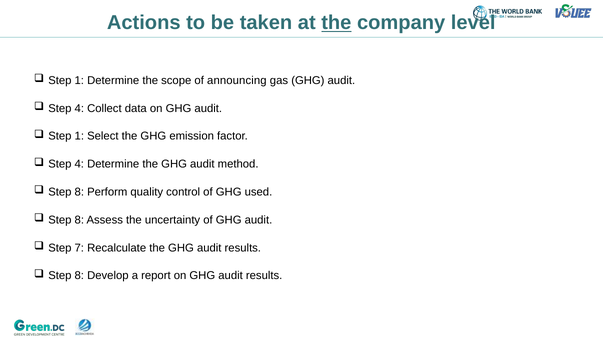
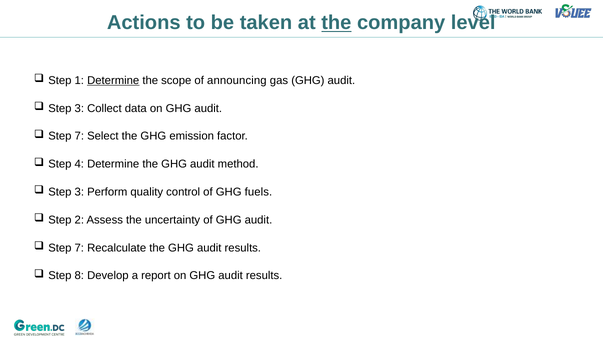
Determine at (113, 81) underline: none -> present
4 at (79, 108): 4 -> 3
1 at (79, 136): 1 -> 7
8 at (79, 192): 8 -> 3
used: used -> fuels
8 at (79, 220): 8 -> 2
